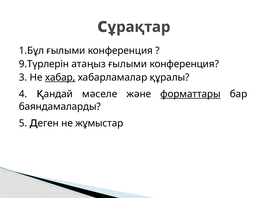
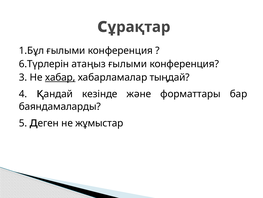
9.Түрлерін: 9.Түрлерін -> 6.Түрлерін
құралы: құралы -> тыңдай
мәселе: мәселе -> кезінде
форматтары underline: present -> none
